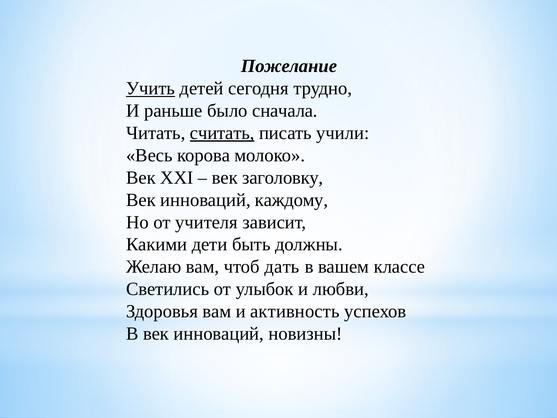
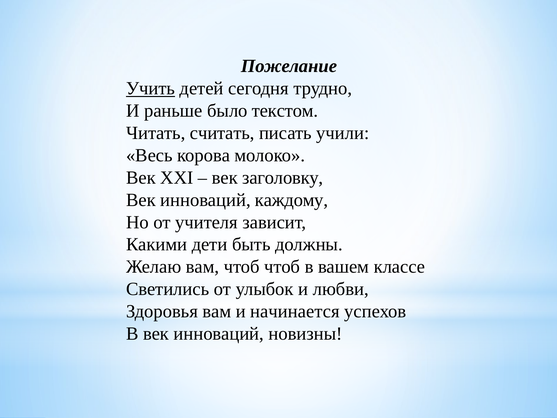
сначала: сначала -> текстом
считать underline: present -> none
чтоб дать: дать -> чтоб
активность: активность -> начинается
